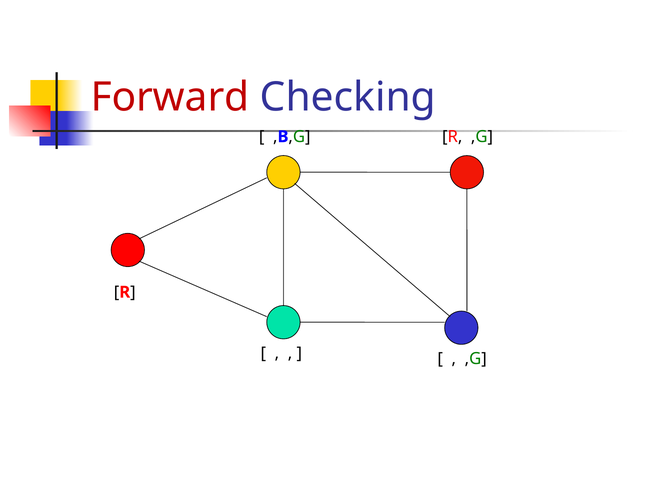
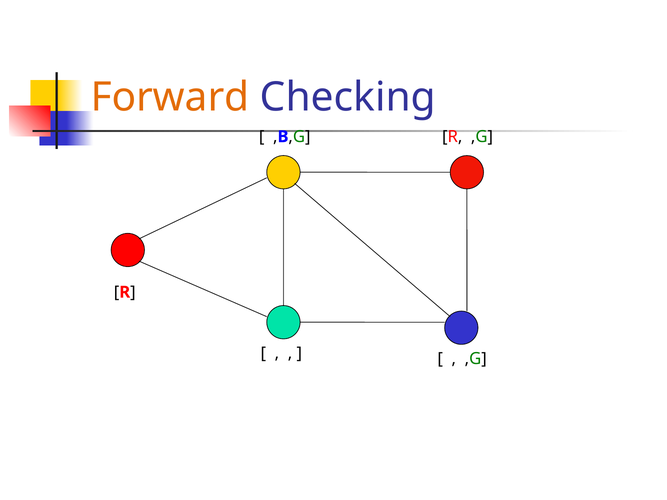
Forward colour: red -> orange
